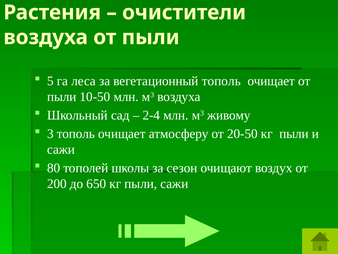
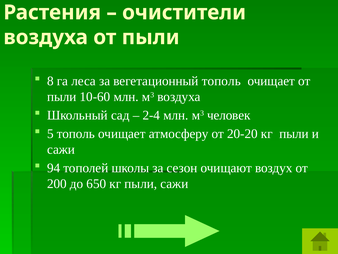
5: 5 -> 8
10-50: 10-50 -> 10-60
живому: живому -> человек
3: 3 -> 5
20-50: 20-50 -> 20-20
80: 80 -> 94
